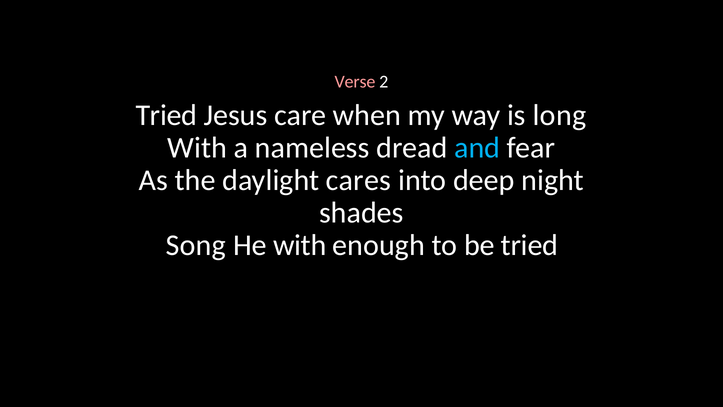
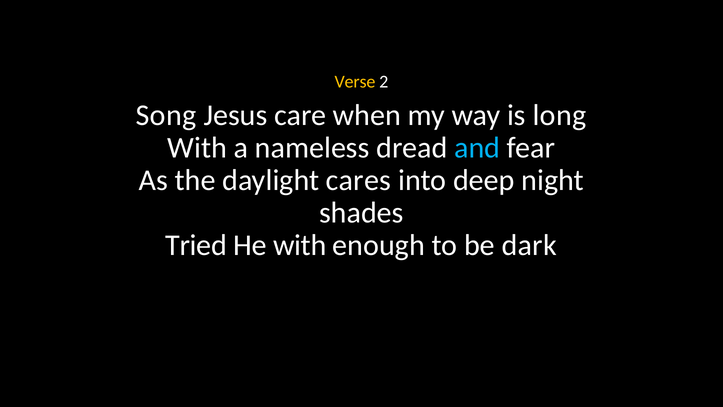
Verse colour: pink -> yellow
Tried at (166, 115): Tried -> Song
Song: Song -> Tried
be tried: tried -> dark
